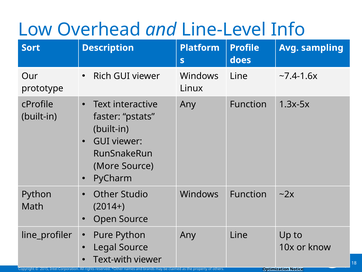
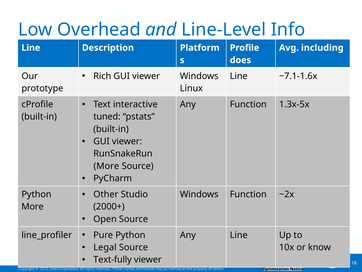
Sort at (31, 48): Sort -> Line
sampling: sampling -> including
~7.4-1.6x: ~7.4-1.6x -> ~7.1-1.6x
faster: faster -> tuned
Math at (33, 206): Math -> More
2014+: 2014+ -> 2000+
Text-with: Text-with -> Text-fully
